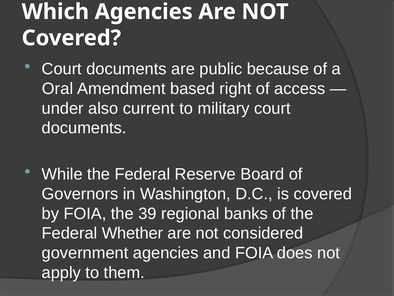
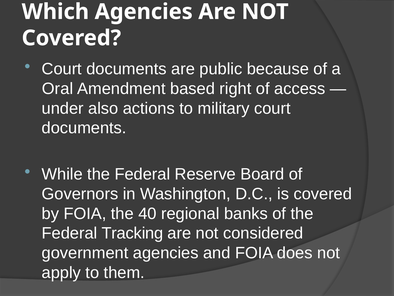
current: current -> actions
39: 39 -> 40
Whether: Whether -> Tracking
